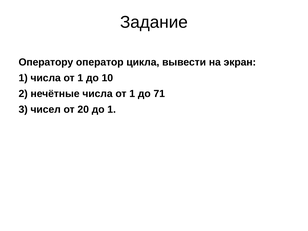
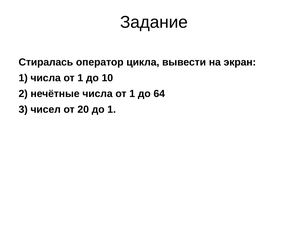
Оператору: Оператору -> Стиралась
71: 71 -> 64
